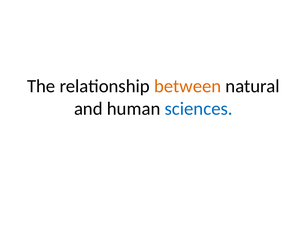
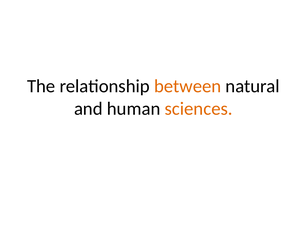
sciences colour: blue -> orange
